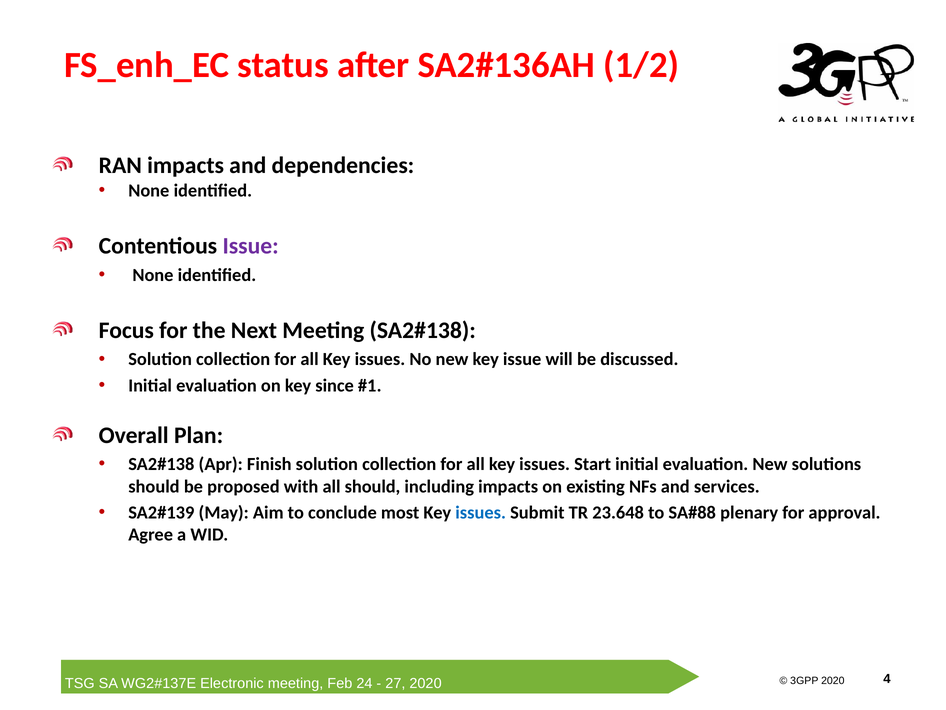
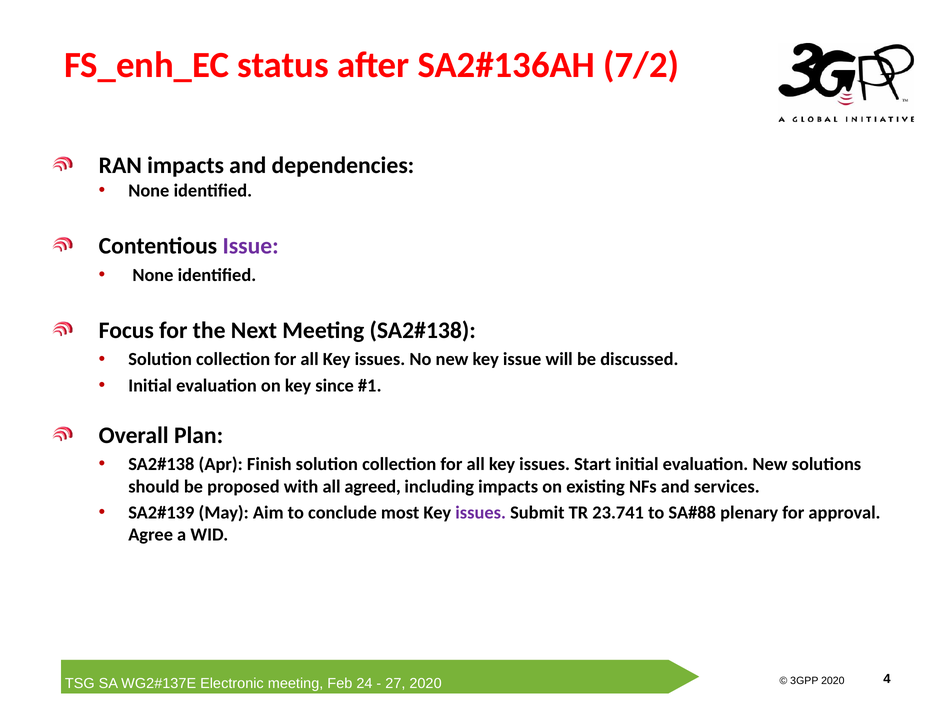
1/2: 1/2 -> 7/2
all should: should -> agreed
issues at (481, 512) colour: blue -> purple
23.648: 23.648 -> 23.741
